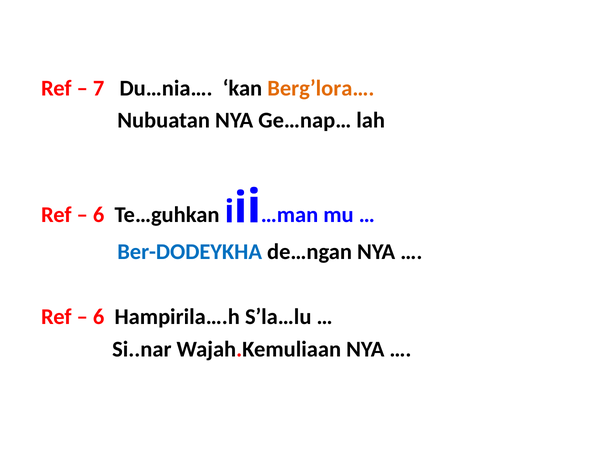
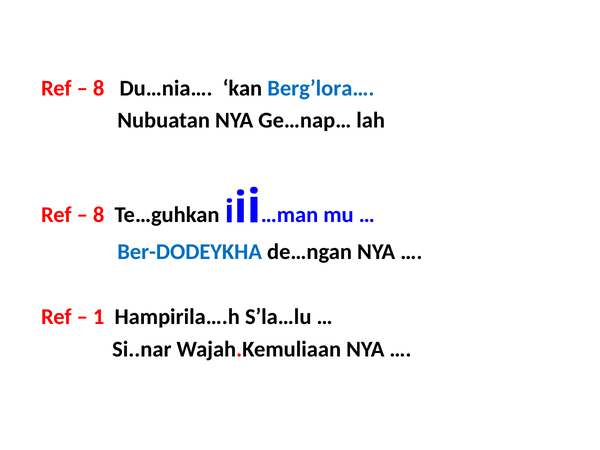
7 at (99, 88): 7 -> 8
Berg’lora… colour: orange -> blue
6 at (99, 215): 6 -> 8
6 at (99, 317): 6 -> 1
